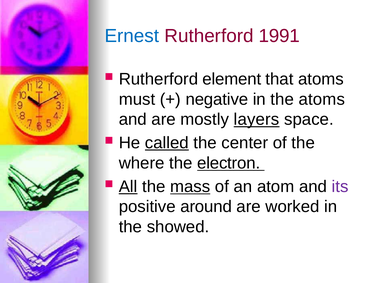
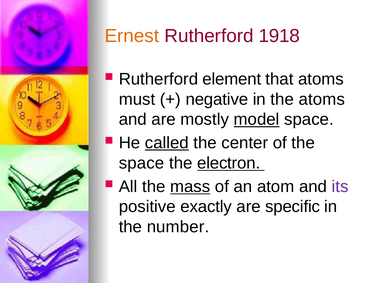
Ernest colour: blue -> orange
1991: 1991 -> 1918
layers: layers -> model
where at (142, 163): where -> space
All underline: present -> none
around: around -> exactly
worked: worked -> specific
showed: showed -> number
